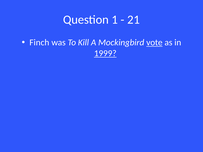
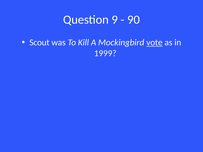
1: 1 -> 9
21: 21 -> 90
Finch: Finch -> Scout
1999 underline: present -> none
